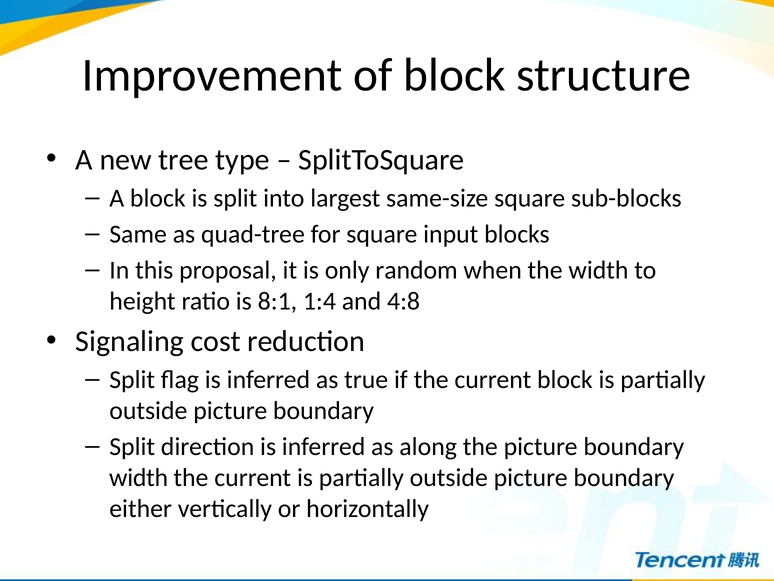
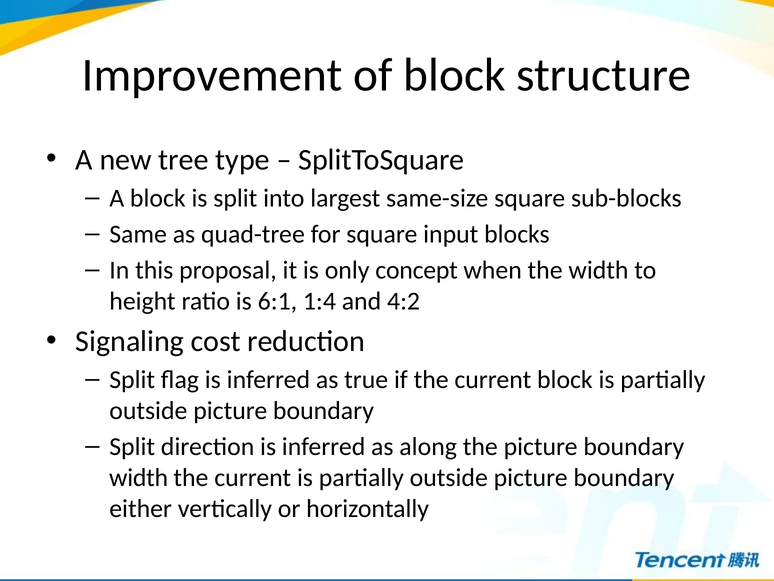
random: random -> concept
8:1: 8:1 -> 6:1
4:8: 4:8 -> 4:2
